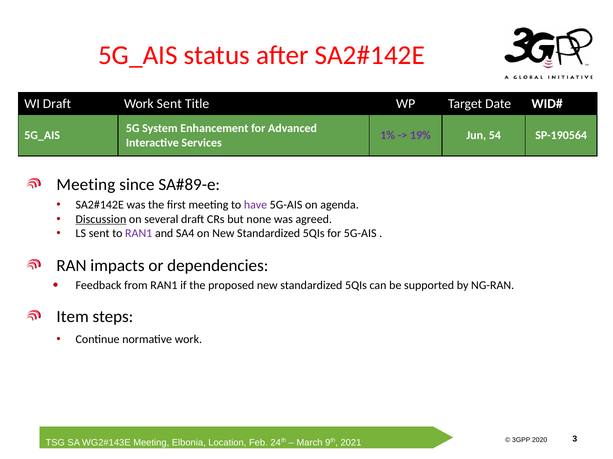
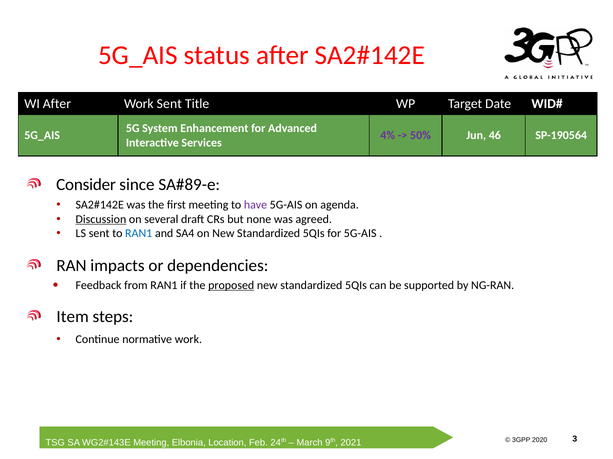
WI Draft: Draft -> After
1%: 1% -> 4%
19%: 19% -> 50%
54: 54 -> 46
Meeting at (86, 185): Meeting -> Consider
RAN1 at (139, 234) colour: purple -> blue
proposed underline: none -> present
